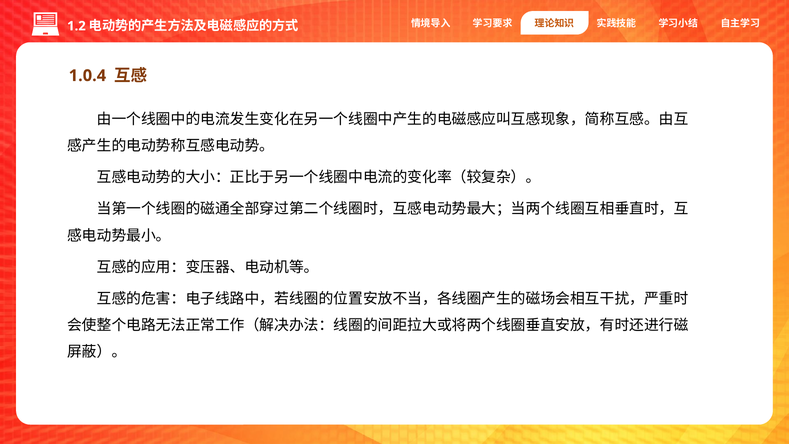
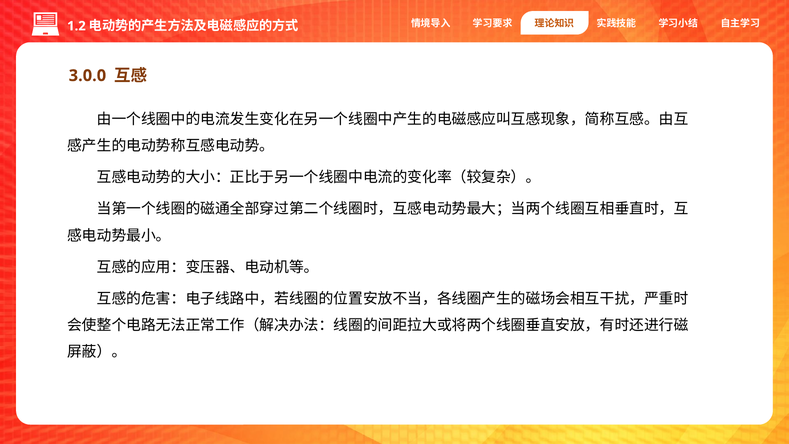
1.0.4: 1.0.4 -> 3.0.0
